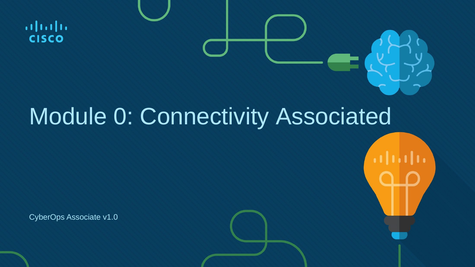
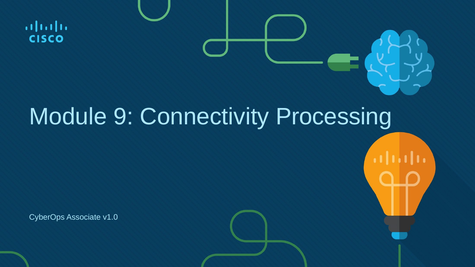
0: 0 -> 9
Associated: Associated -> Processing
